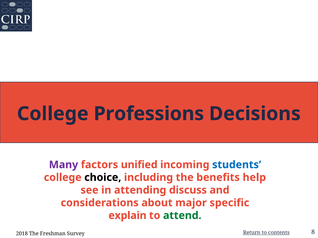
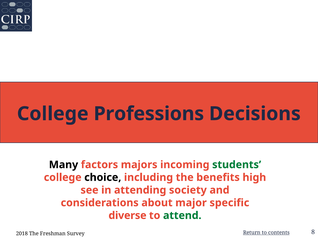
Many colour: purple -> black
unified: unified -> majors
students colour: blue -> green
help: help -> high
discuss: discuss -> society
explain: explain -> diverse
